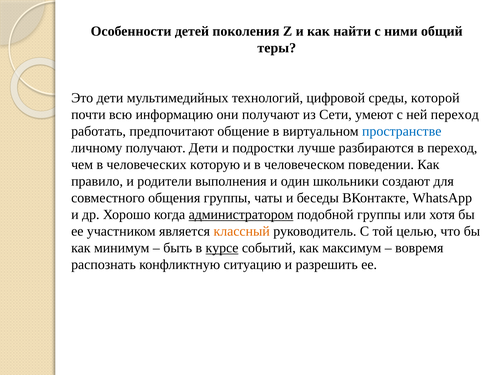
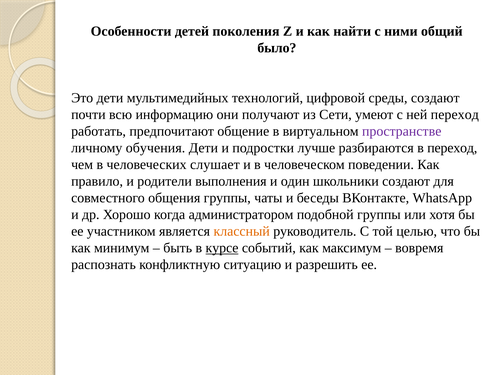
теры: теры -> было
среды которой: которой -> создают
пространстве colour: blue -> purple
личному получают: получают -> обучения
которую: которую -> слушает
администратором underline: present -> none
